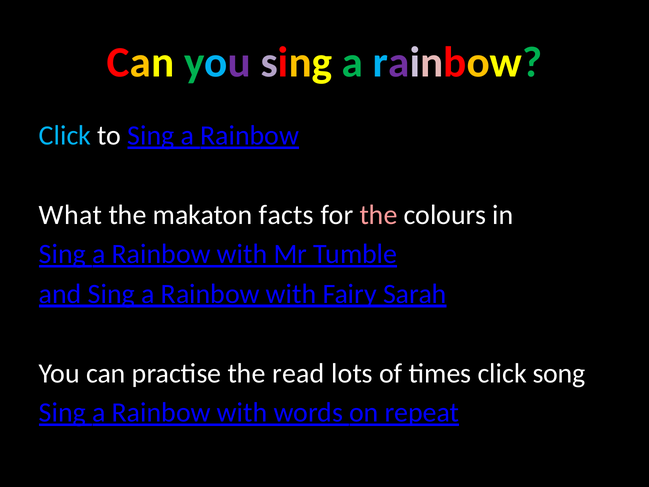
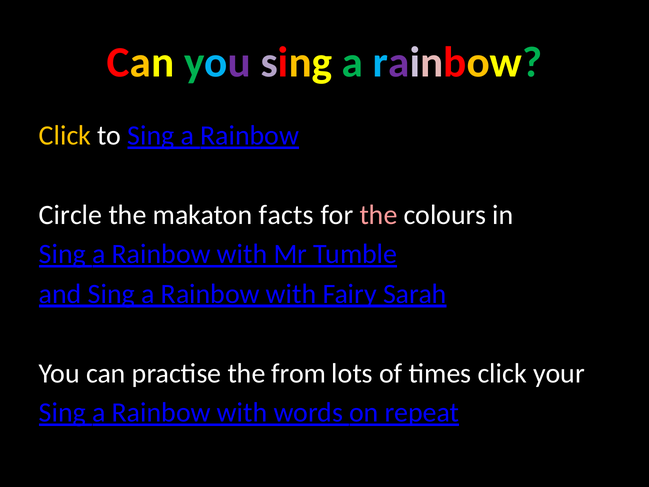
Click at (65, 136) colour: light blue -> yellow
What: What -> Circle
read: read -> from
song: song -> your
